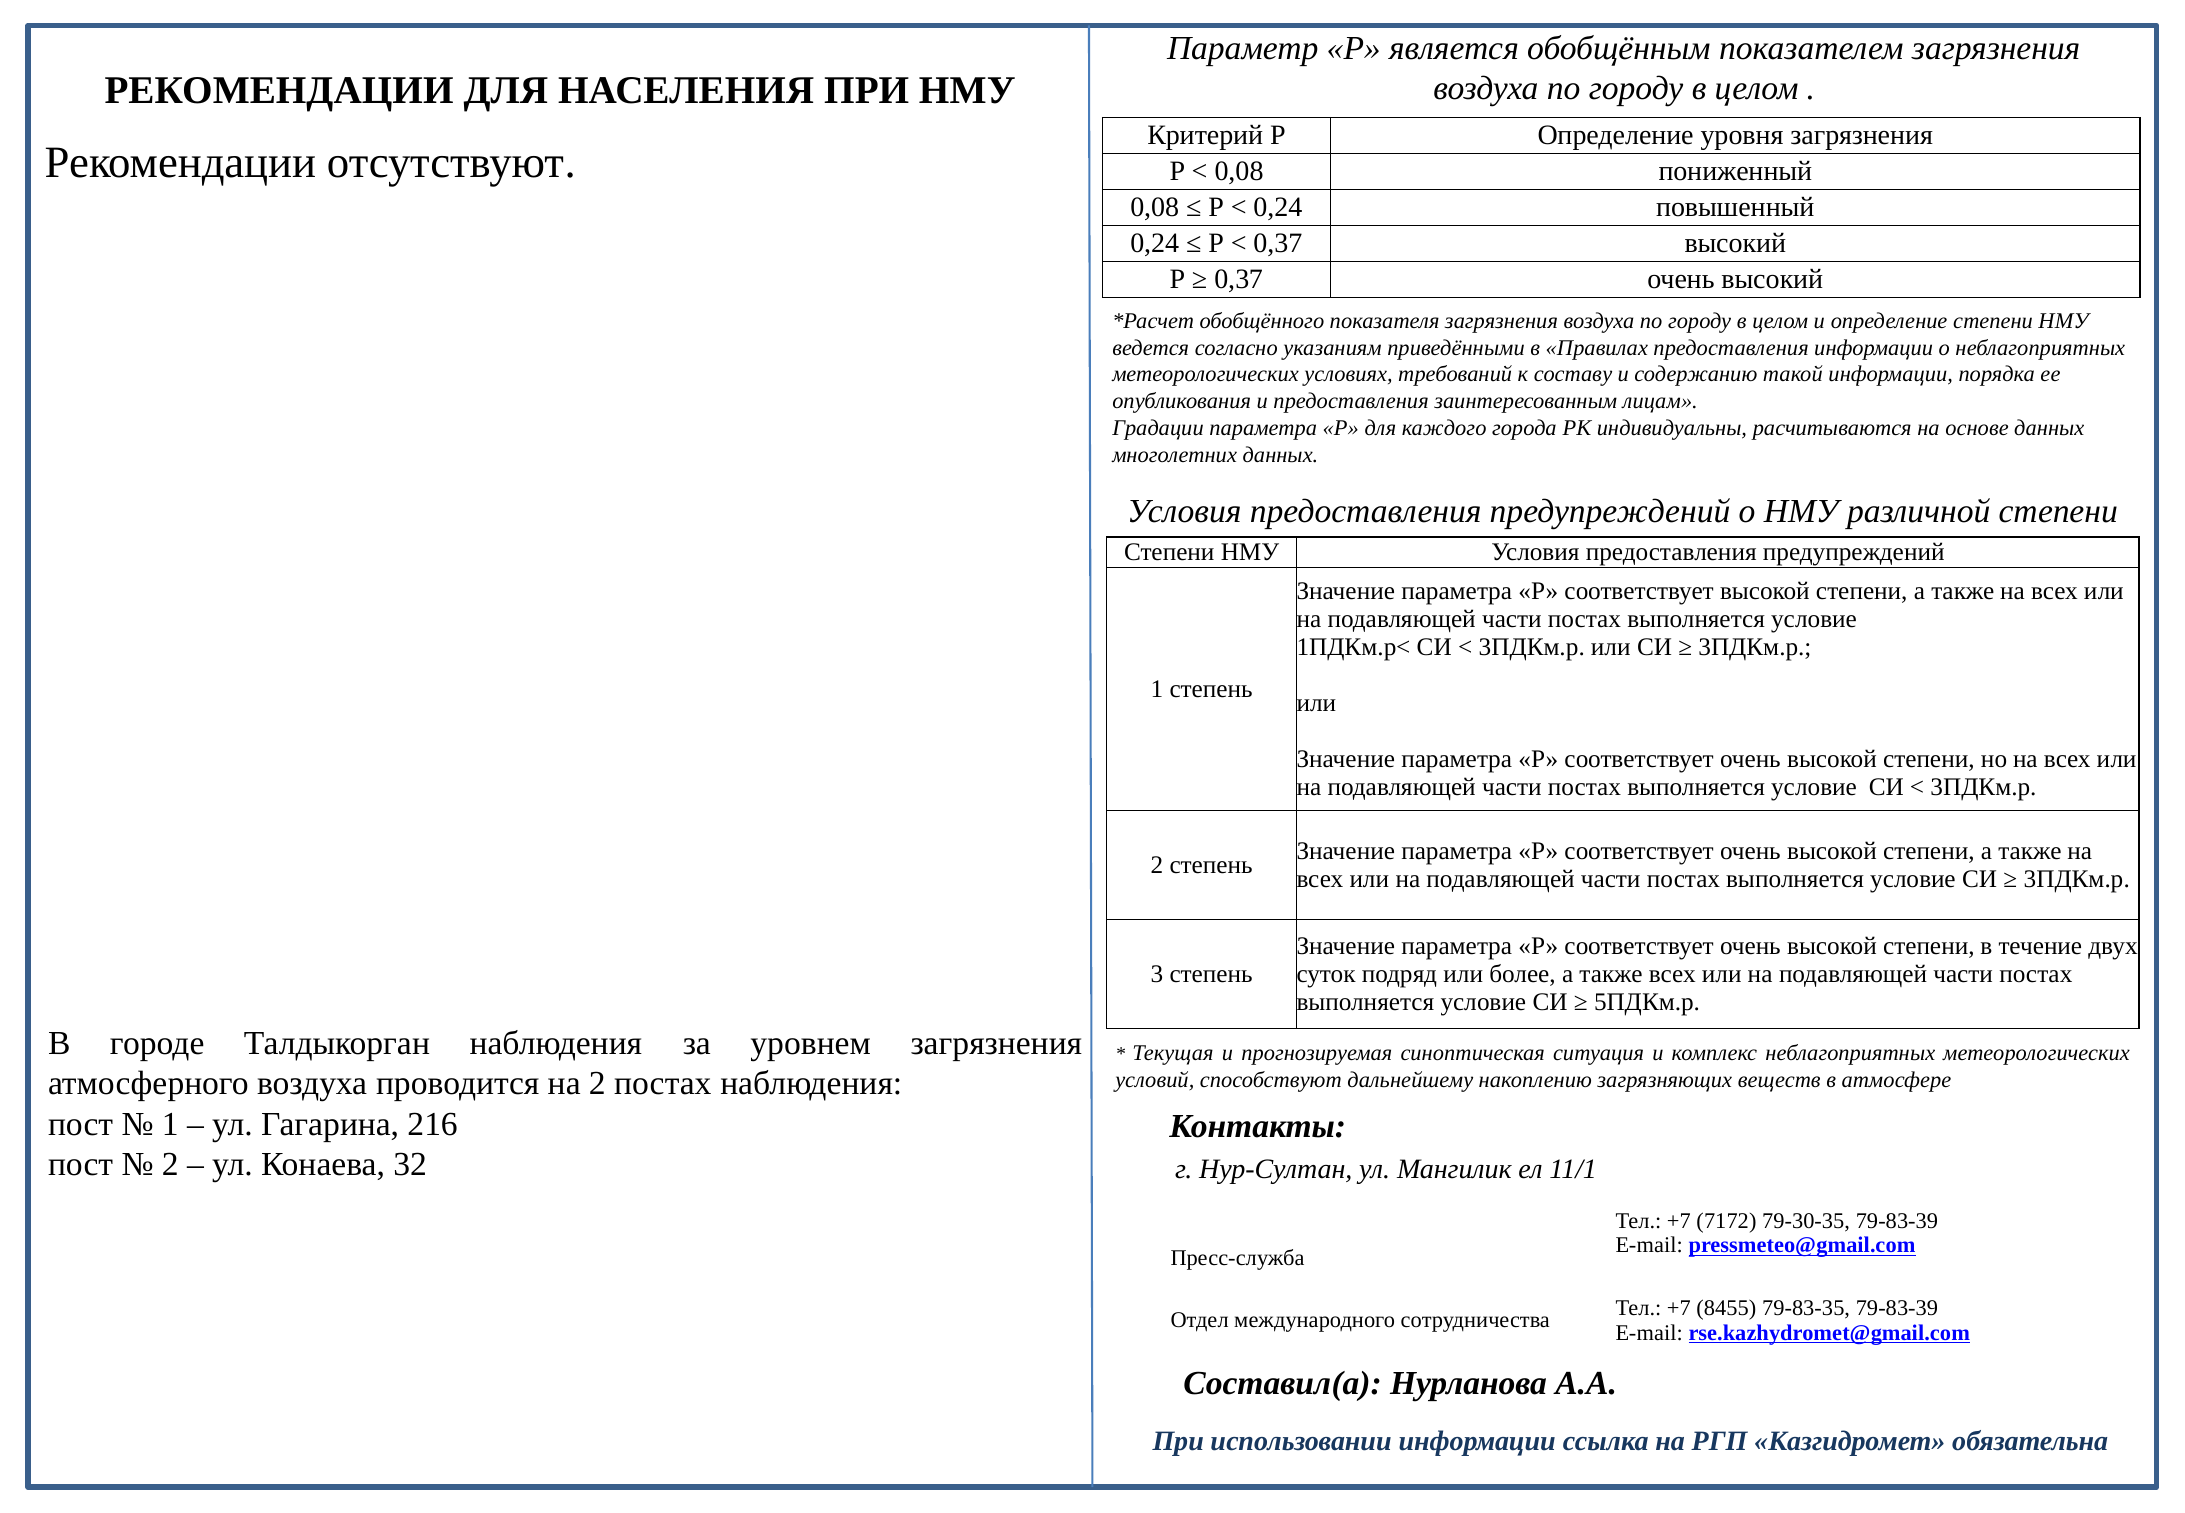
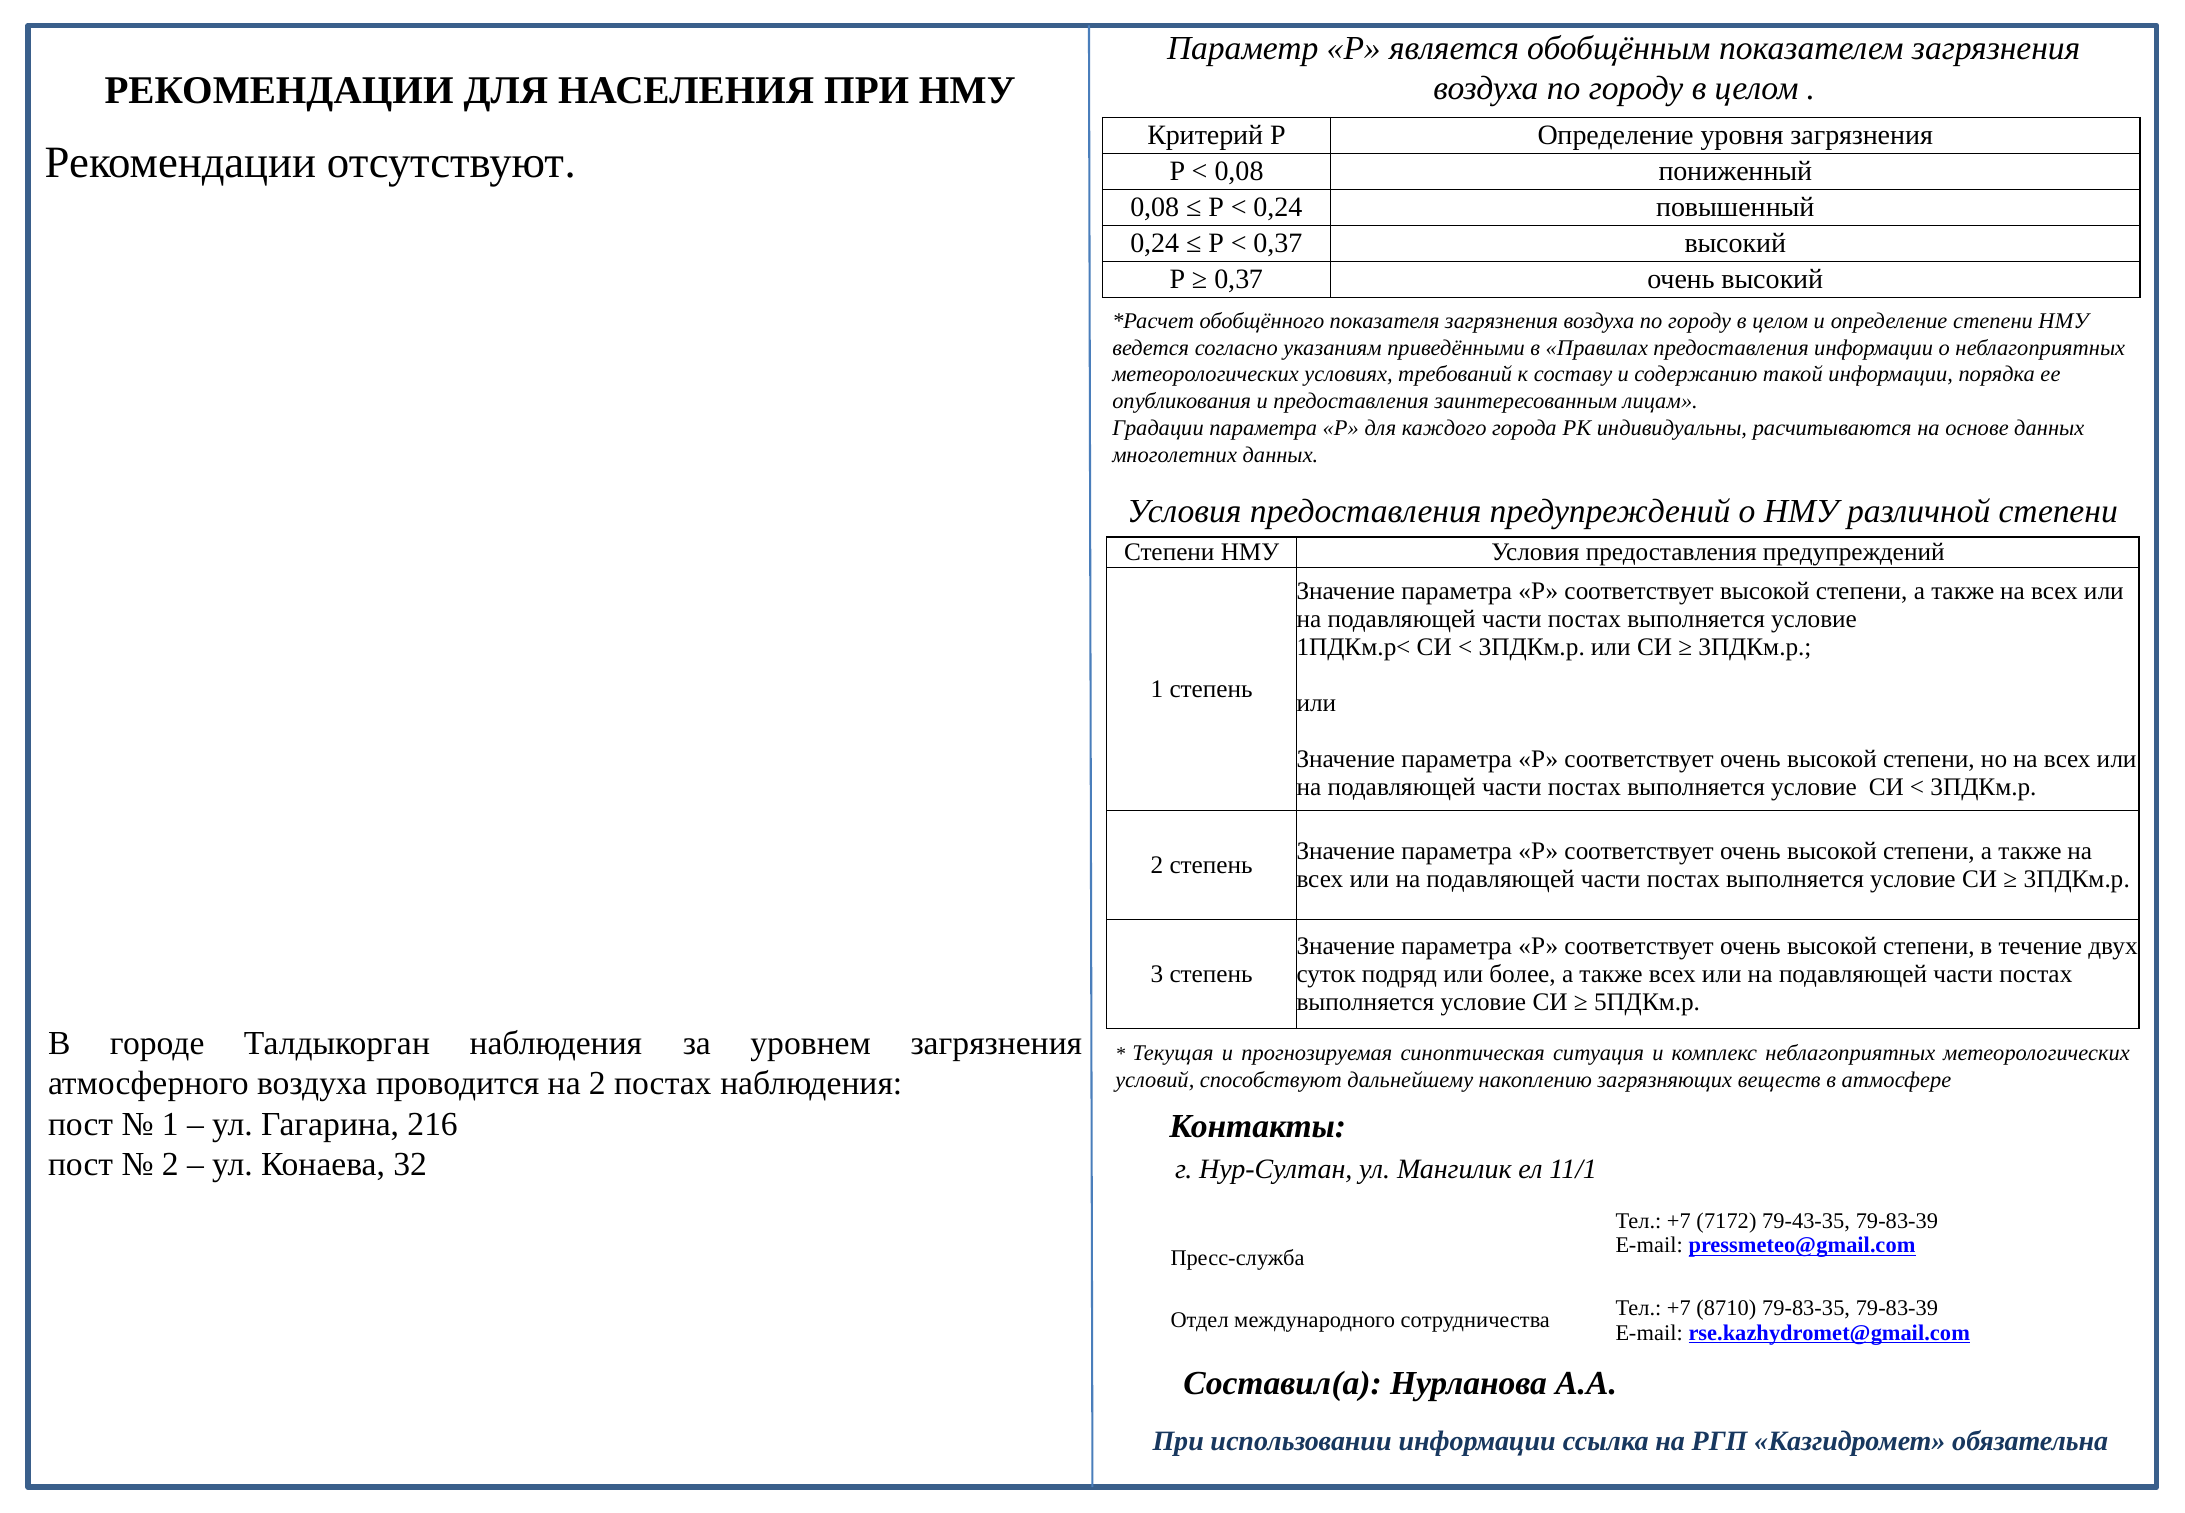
79-30-35: 79-30-35 -> 79-43-35
8455: 8455 -> 8710
